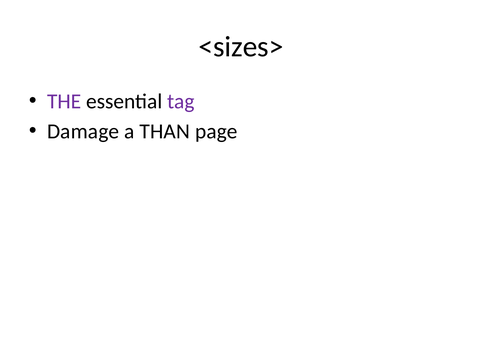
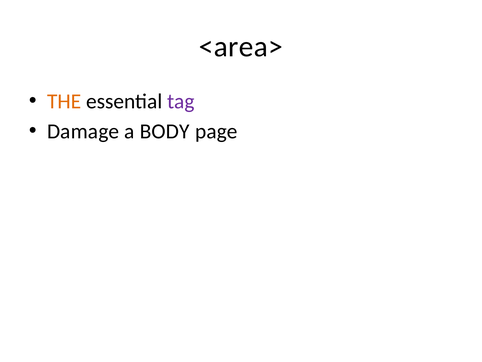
<sizes>: <sizes> -> <area>
THE colour: purple -> orange
THAN: THAN -> BODY
